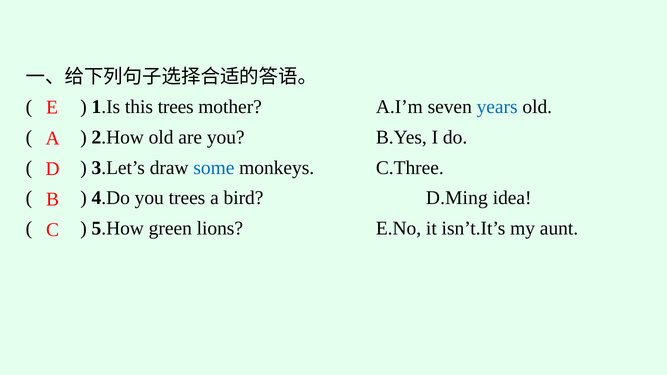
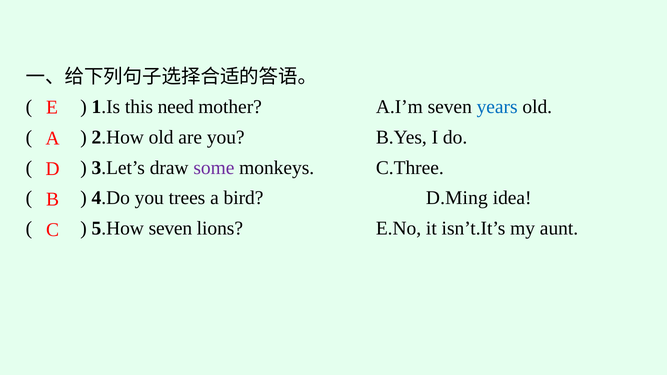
this trees: trees -> need
some colour: blue -> purple
5.How green: green -> seven
